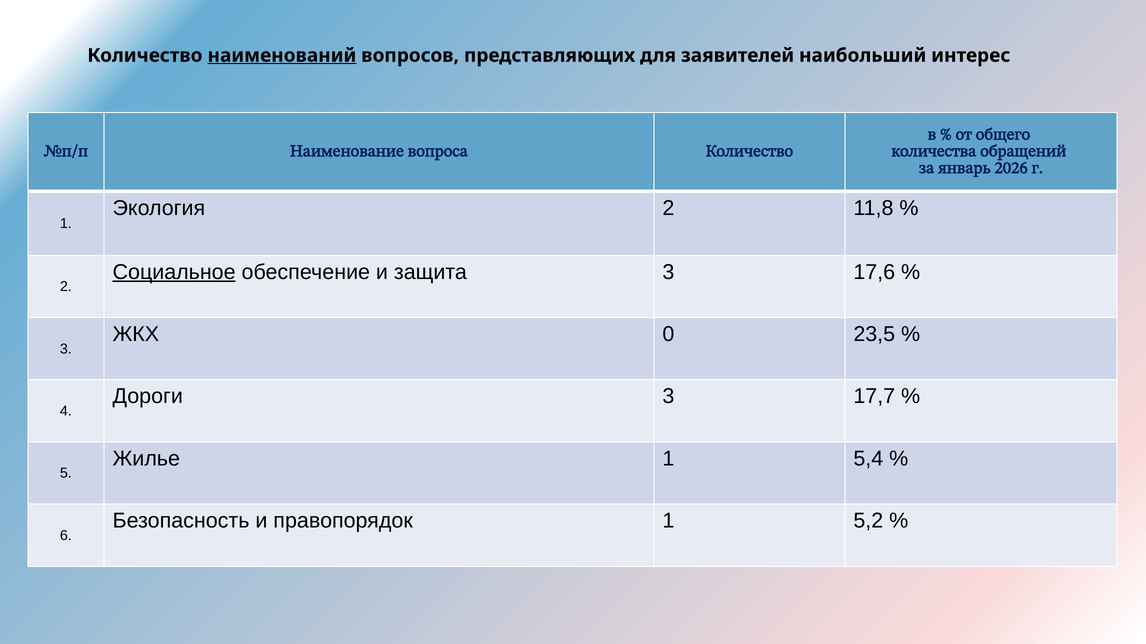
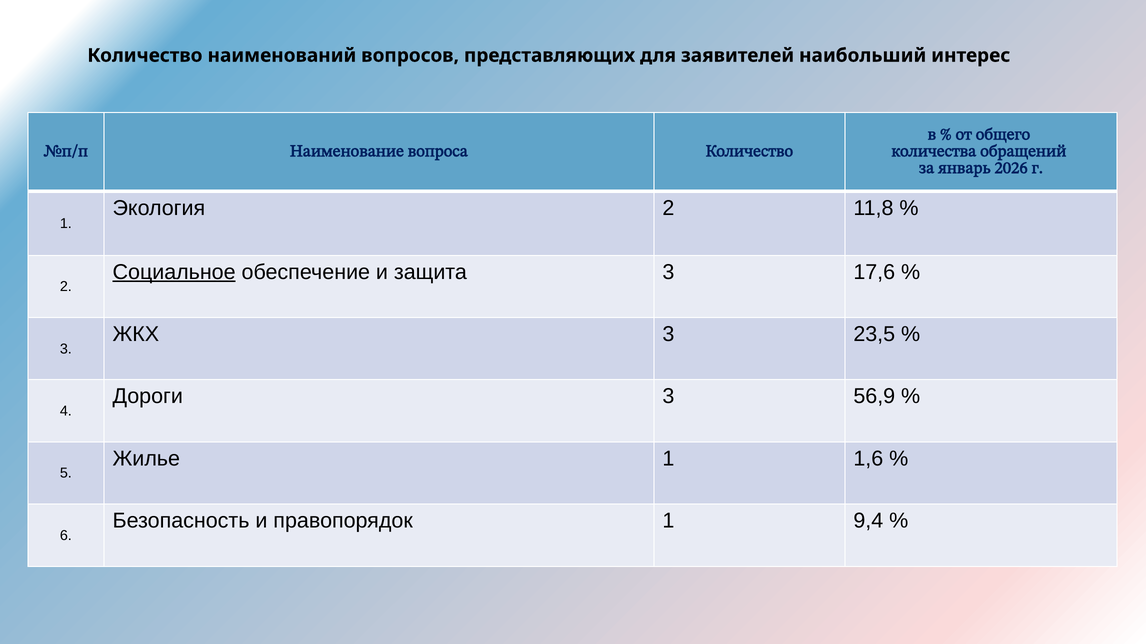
наименований underline: present -> none
ЖКХ 0: 0 -> 3
17,7: 17,7 -> 56,9
5,4: 5,4 -> 1,6
5,2: 5,2 -> 9,4
